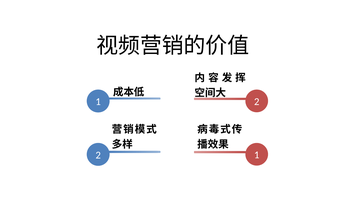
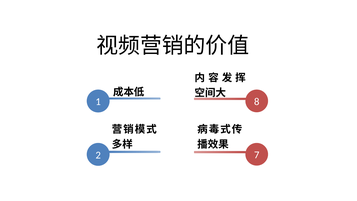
1 2: 2 -> 8
2 1: 1 -> 7
